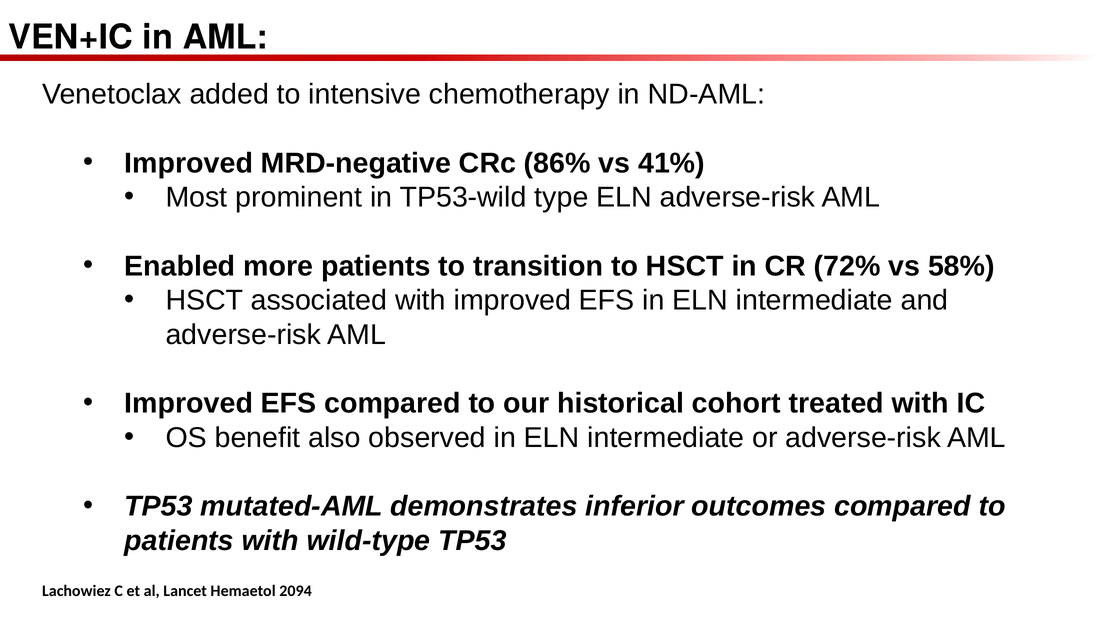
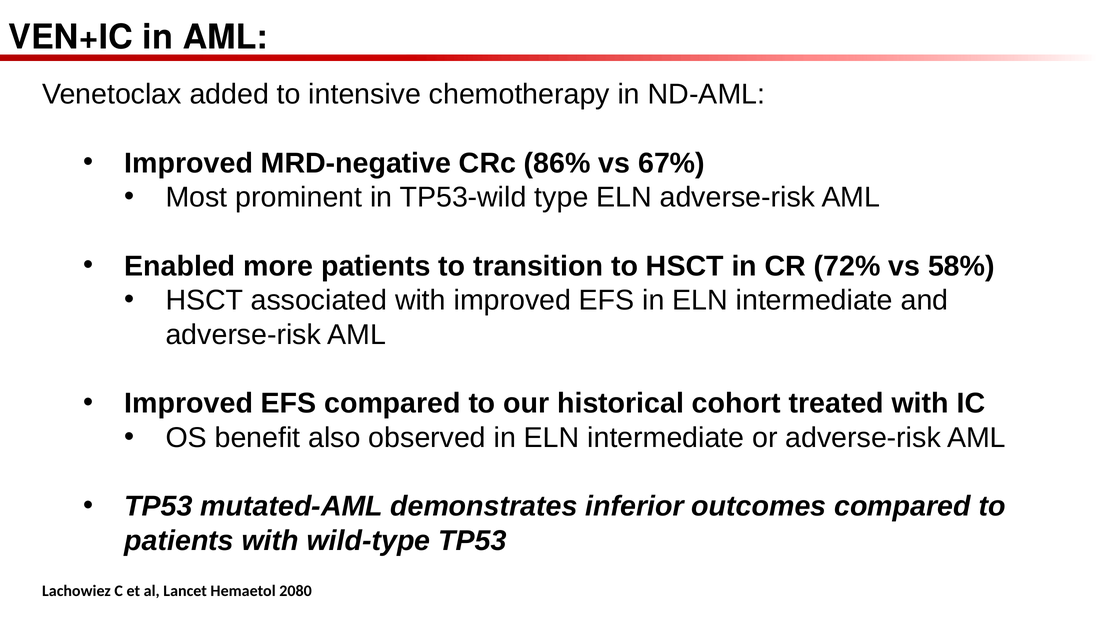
41%: 41% -> 67%
2094: 2094 -> 2080
